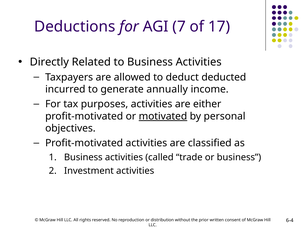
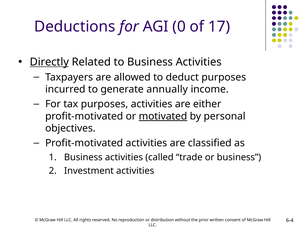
7: 7 -> 0
Directly underline: none -> present
deduct deducted: deducted -> purposes
